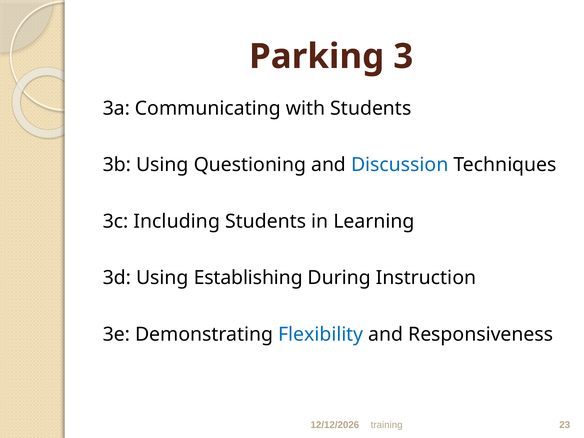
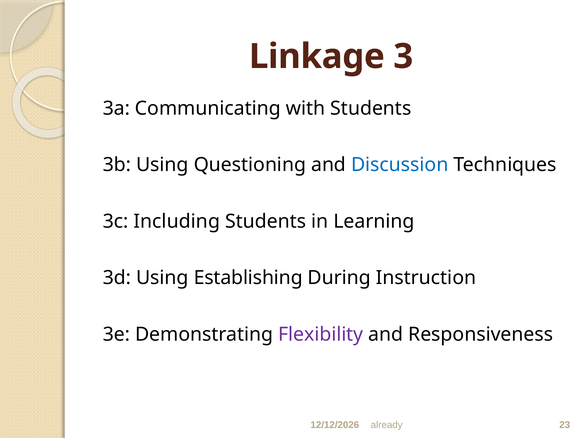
Parking: Parking -> Linkage
Flexibility colour: blue -> purple
training: training -> already
